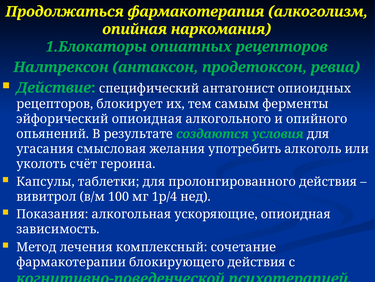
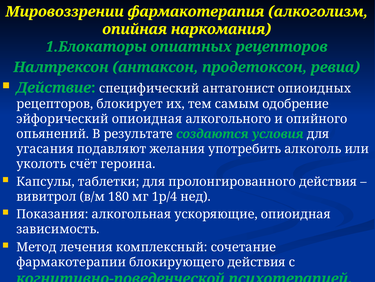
Продолжаться: Продолжаться -> Мировоззрении
ферменты: ферменты -> одобрение
смысловая: смысловая -> подавляют
100: 100 -> 180
